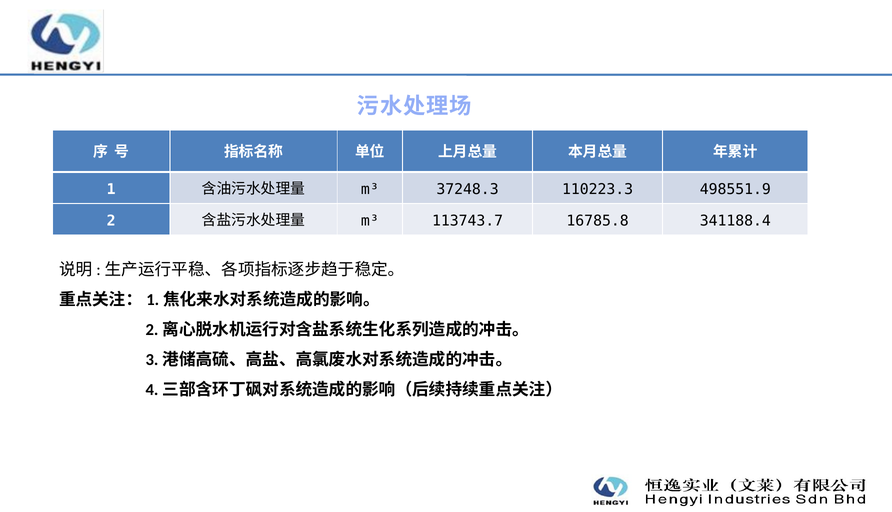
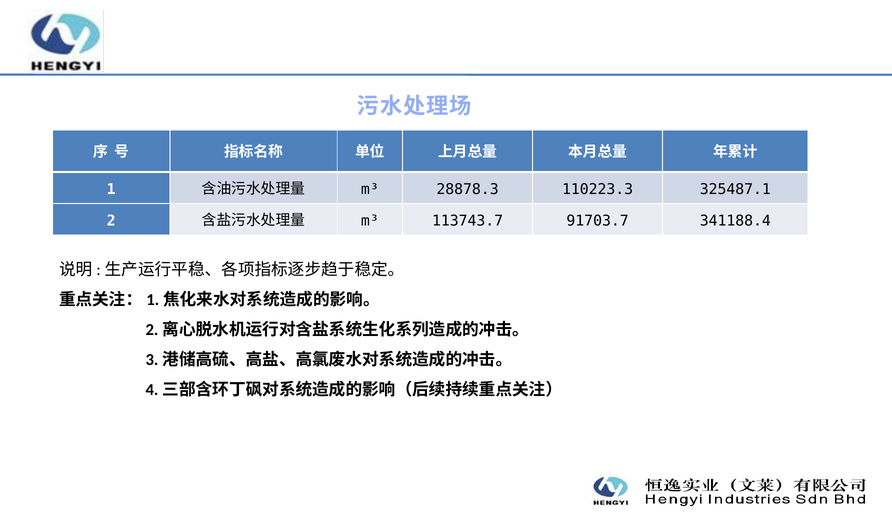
37248.3: 37248.3 -> 28878.3
498551.9: 498551.9 -> 325487.1
16785.8: 16785.8 -> 91703.7
